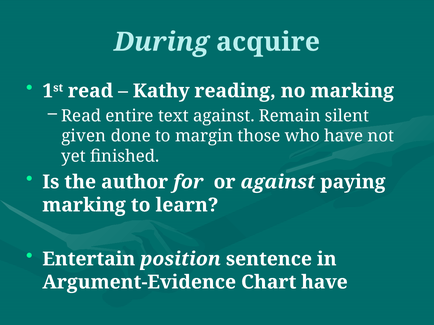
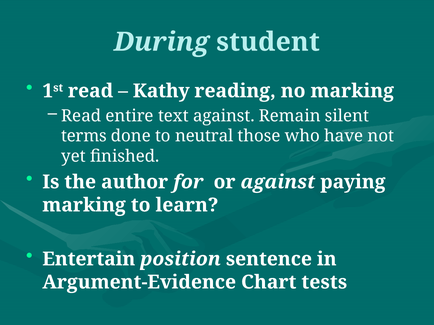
acquire: acquire -> student
given: given -> terms
margin: margin -> neutral
Chart have: have -> tests
